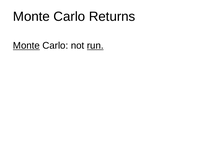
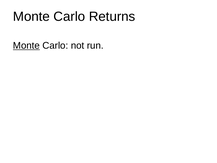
run underline: present -> none
